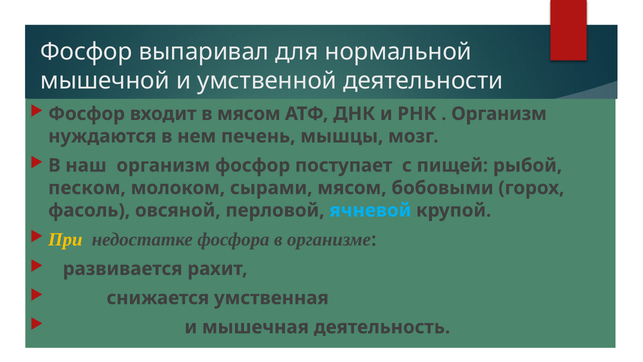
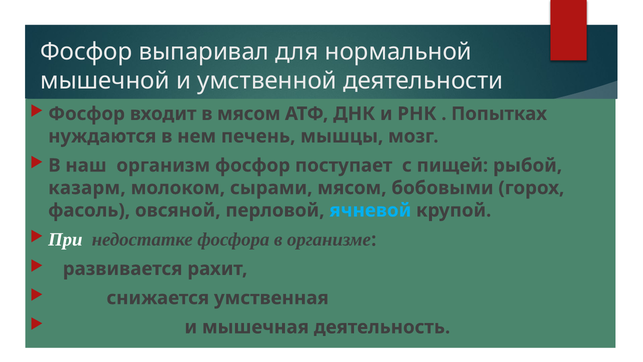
Организм at (499, 114): Организм -> Попытках
песком: песком -> казарм
При colour: yellow -> white
